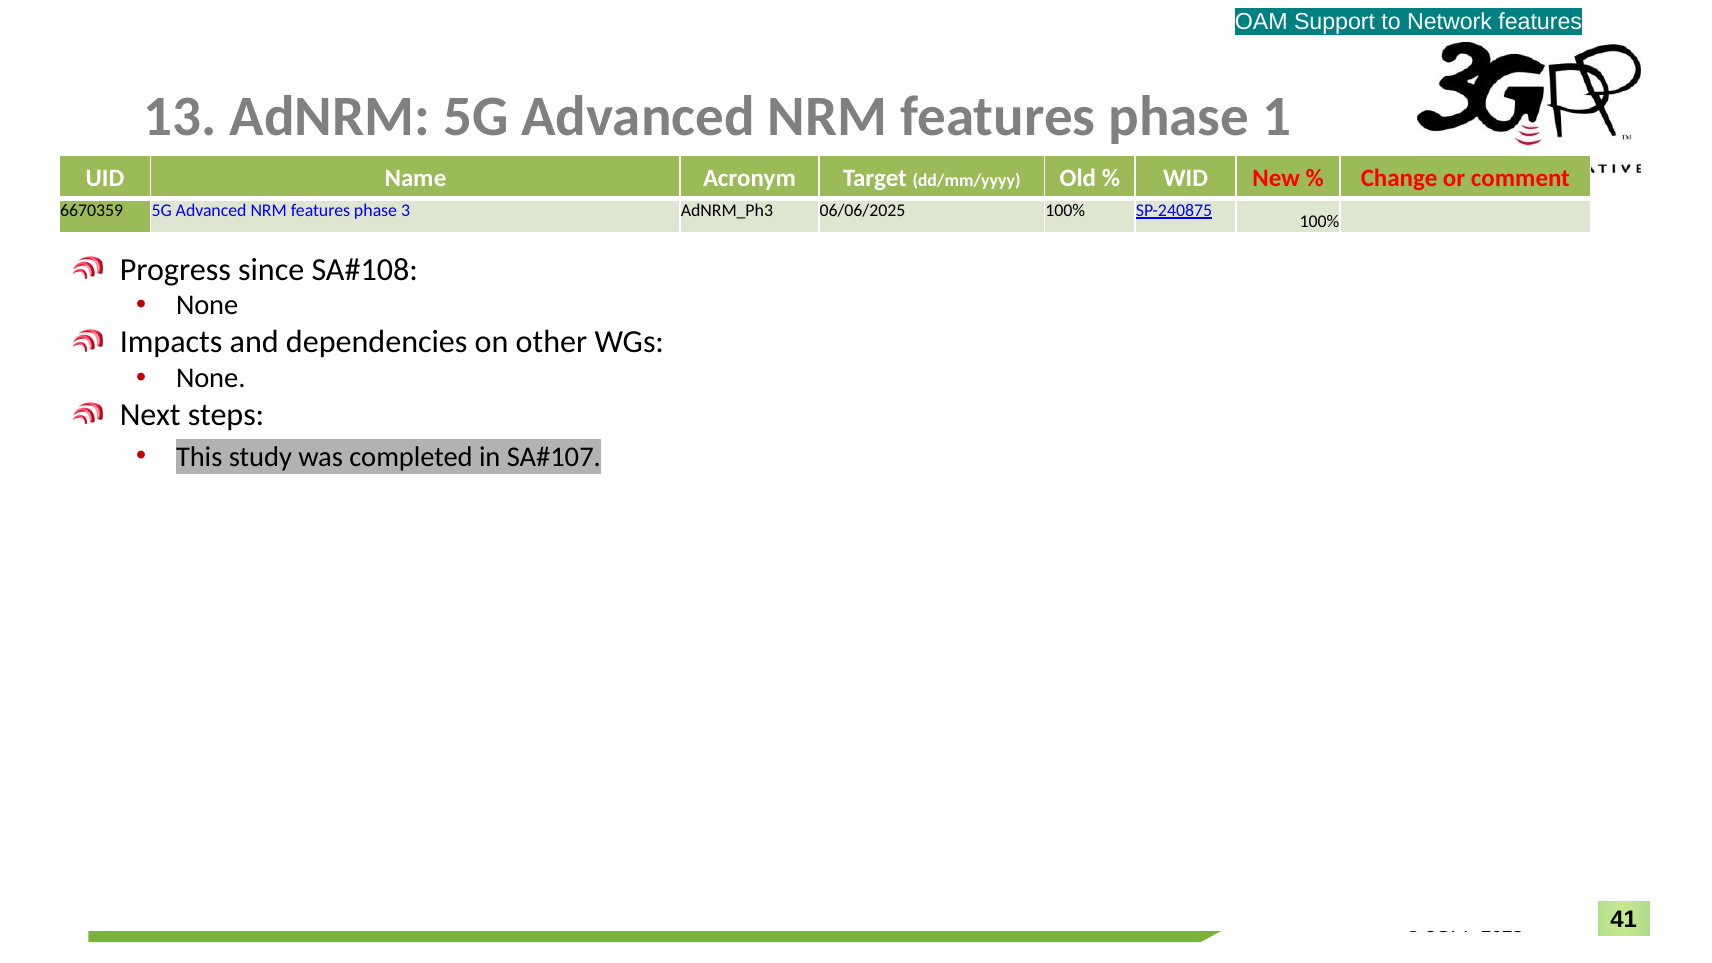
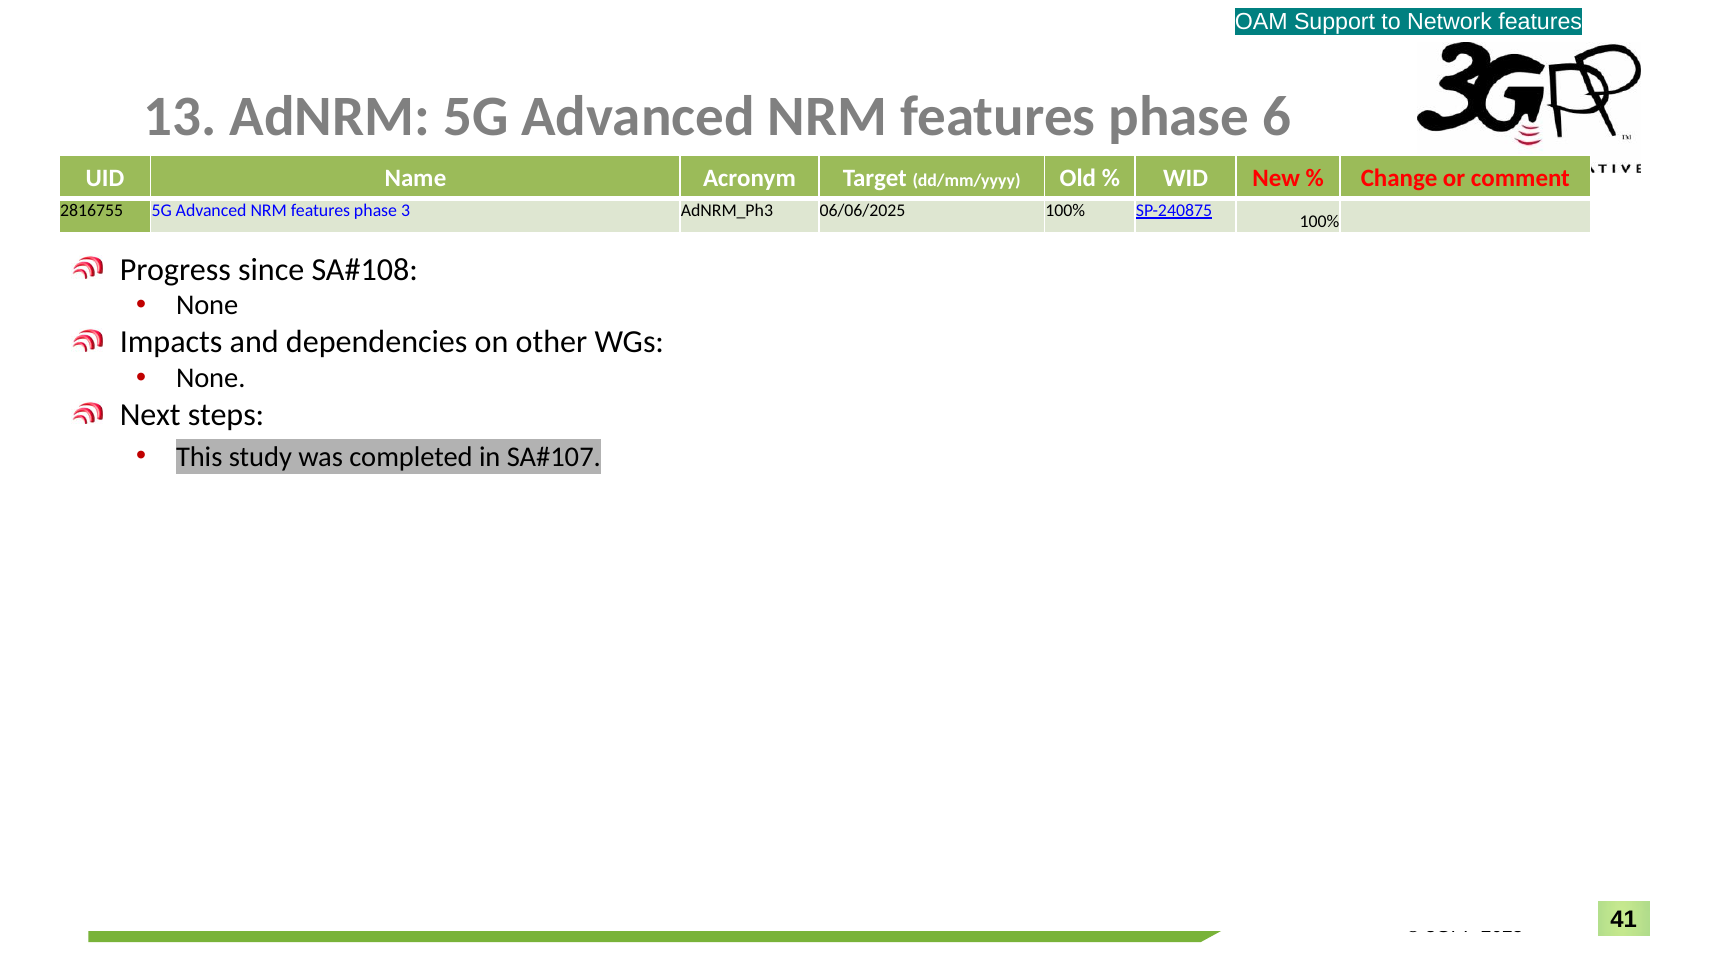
phase 1: 1 -> 6
6670359: 6670359 -> 2816755
